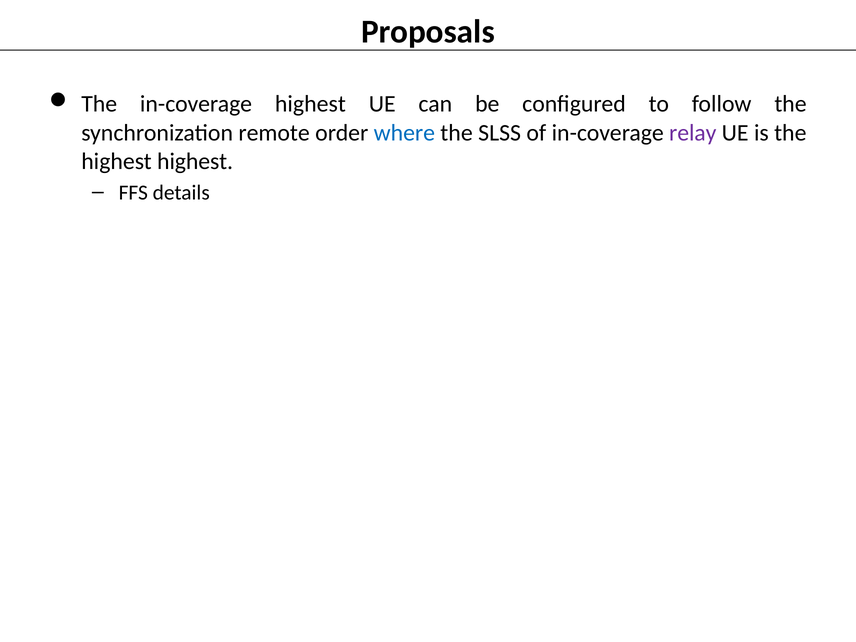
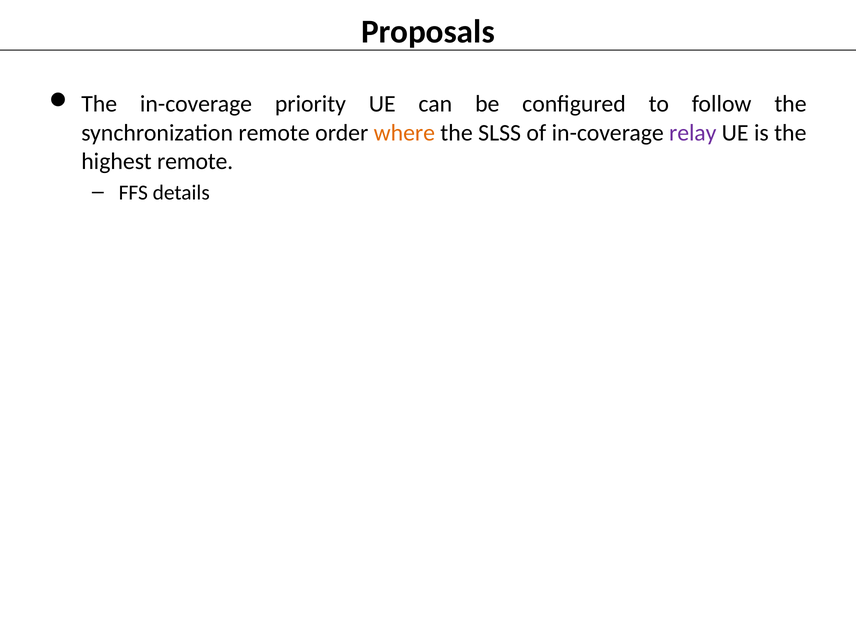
in-coverage highest: highest -> priority
where colour: blue -> orange
highest highest: highest -> remote
